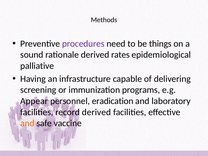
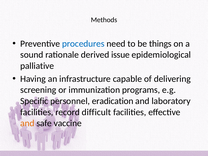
procedures colour: purple -> blue
rates: rates -> issue
Appear: Appear -> Specific
record derived: derived -> difficult
